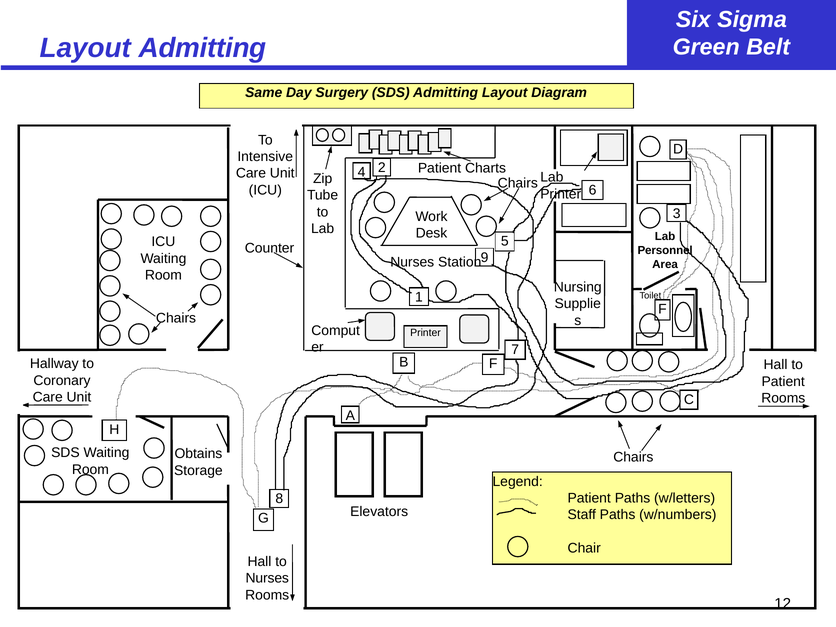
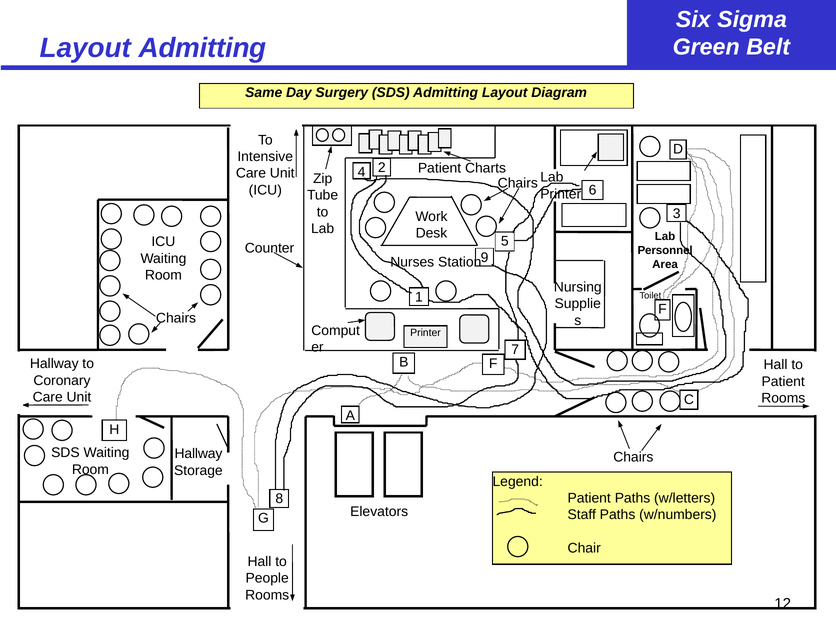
Obtains at (198, 454): Obtains -> Hallway
Nurses at (267, 578): Nurses -> People
